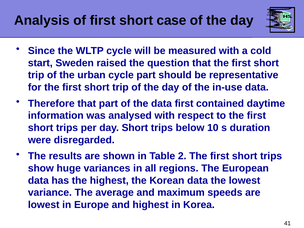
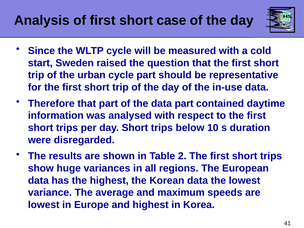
data first: first -> part
